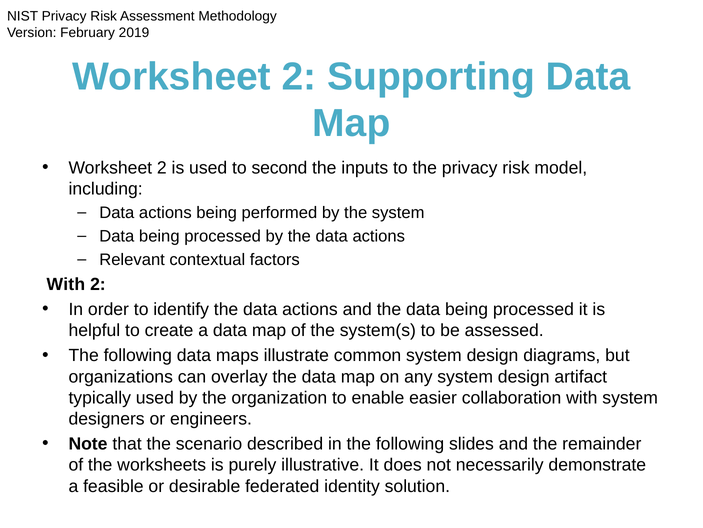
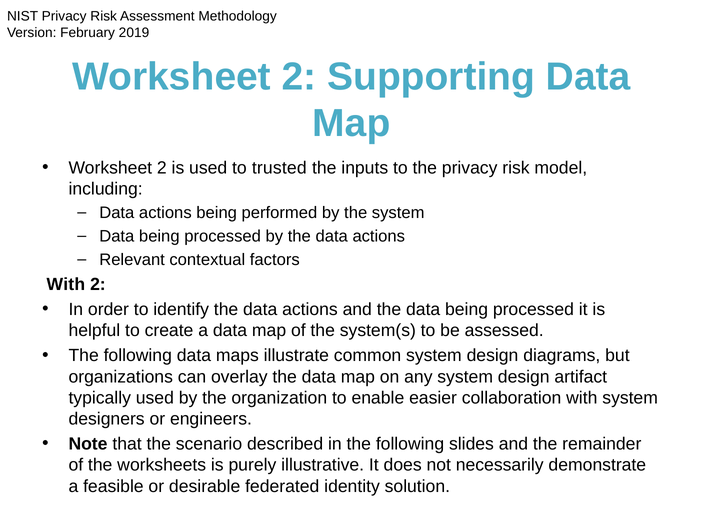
second: second -> trusted
